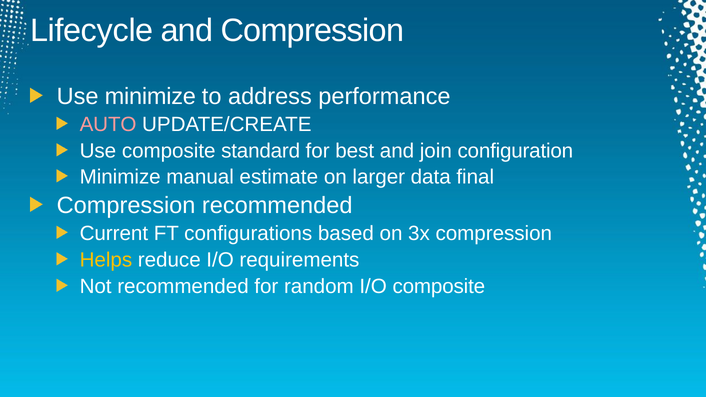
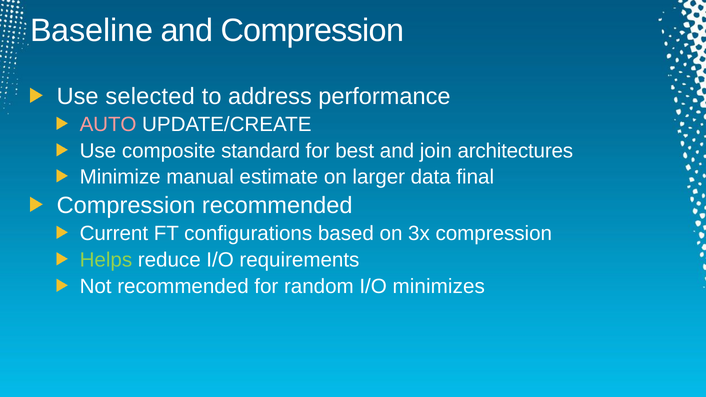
Lifecycle: Lifecycle -> Baseline
Use minimize: minimize -> selected
configuration: configuration -> architectures
Helps colour: yellow -> light green
I/O composite: composite -> minimizes
